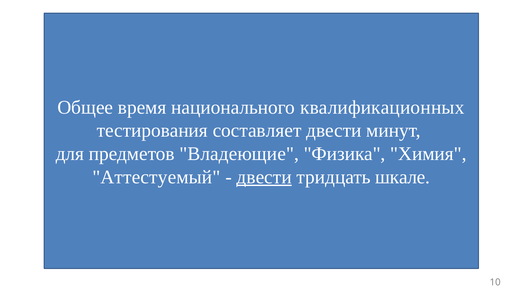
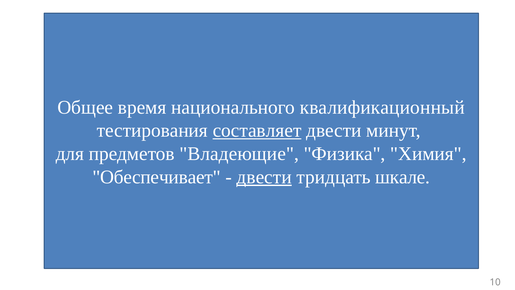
квалификационных: квалификационных -> квалификационный
составляет underline: none -> present
Аттестуемый: Аттестуемый -> Обеспечивает
